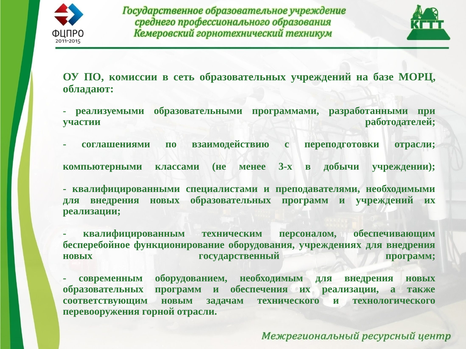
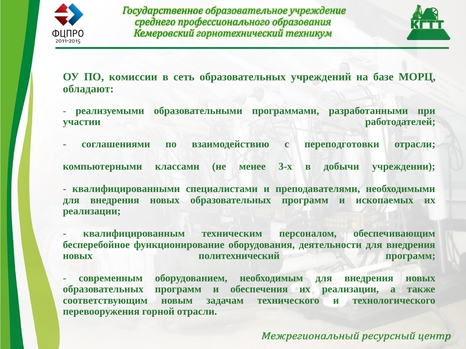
и учреждений: учреждений -> ископаемых
учреждениях: учреждениях -> деятельности
государственный: государственный -> политехнический
